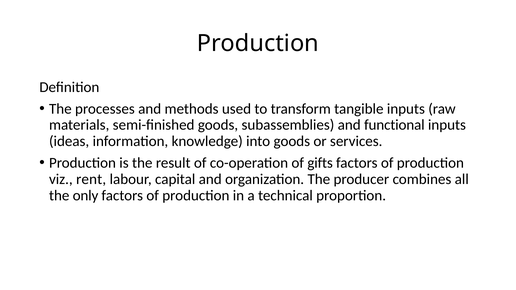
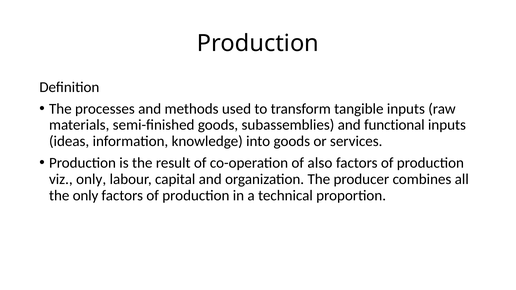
gifts: gifts -> also
viz rent: rent -> only
